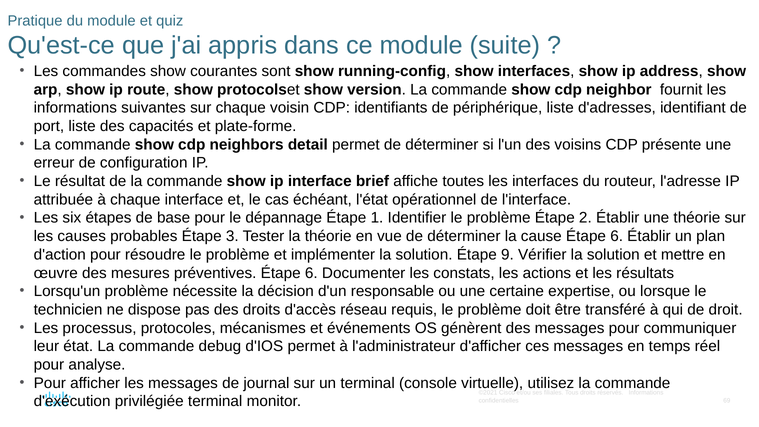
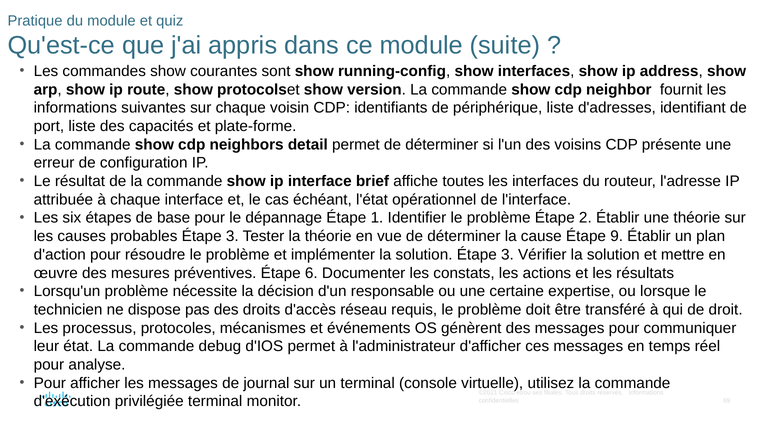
cause Étape 6: 6 -> 9
solution Étape 9: 9 -> 3
